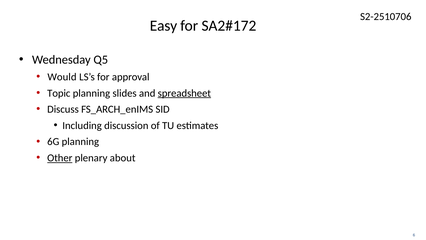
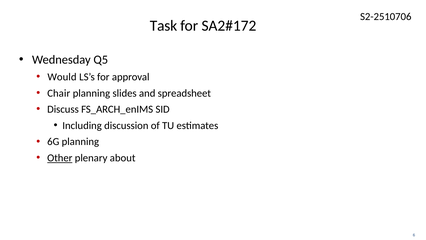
Easy: Easy -> Task
Topic: Topic -> Chair
spreadsheet underline: present -> none
